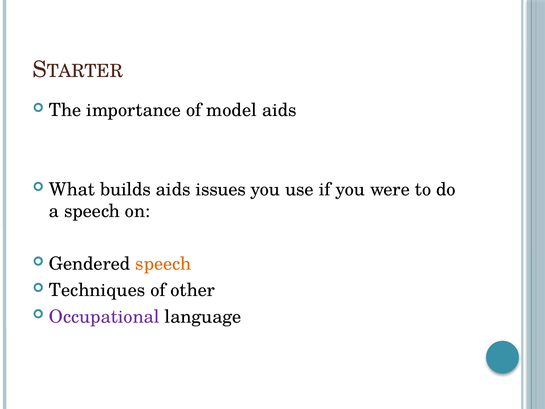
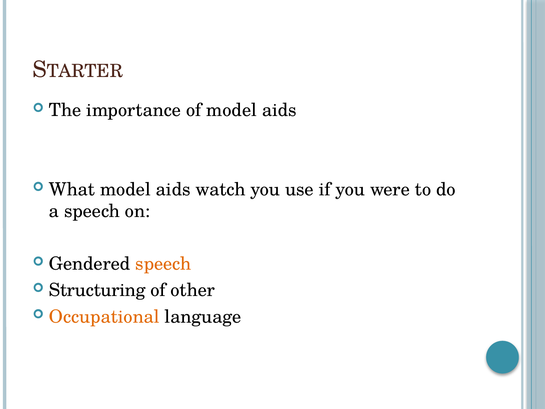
What builds: builds -> model
issues: issues -> watch
Techniques: Techniques -> Structuring
Occupational colour: purple -> orange
